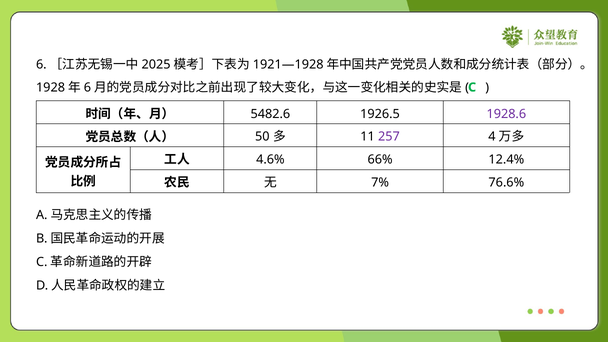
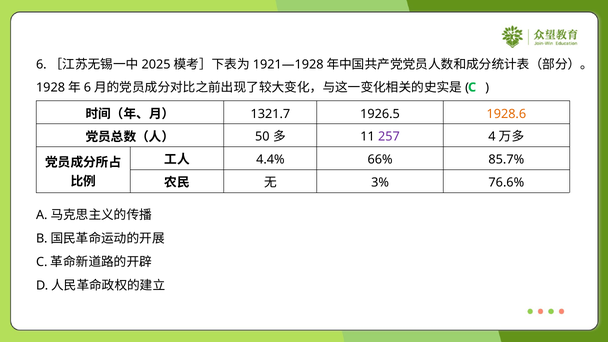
5482.6: 5482.6 -> 1321.7
1928.6 colour: purple -> orange
4.6%: 4.6% -> 4.4%
12.4%: 12.4% -> 85.7%
7%: 7% -> 3%
